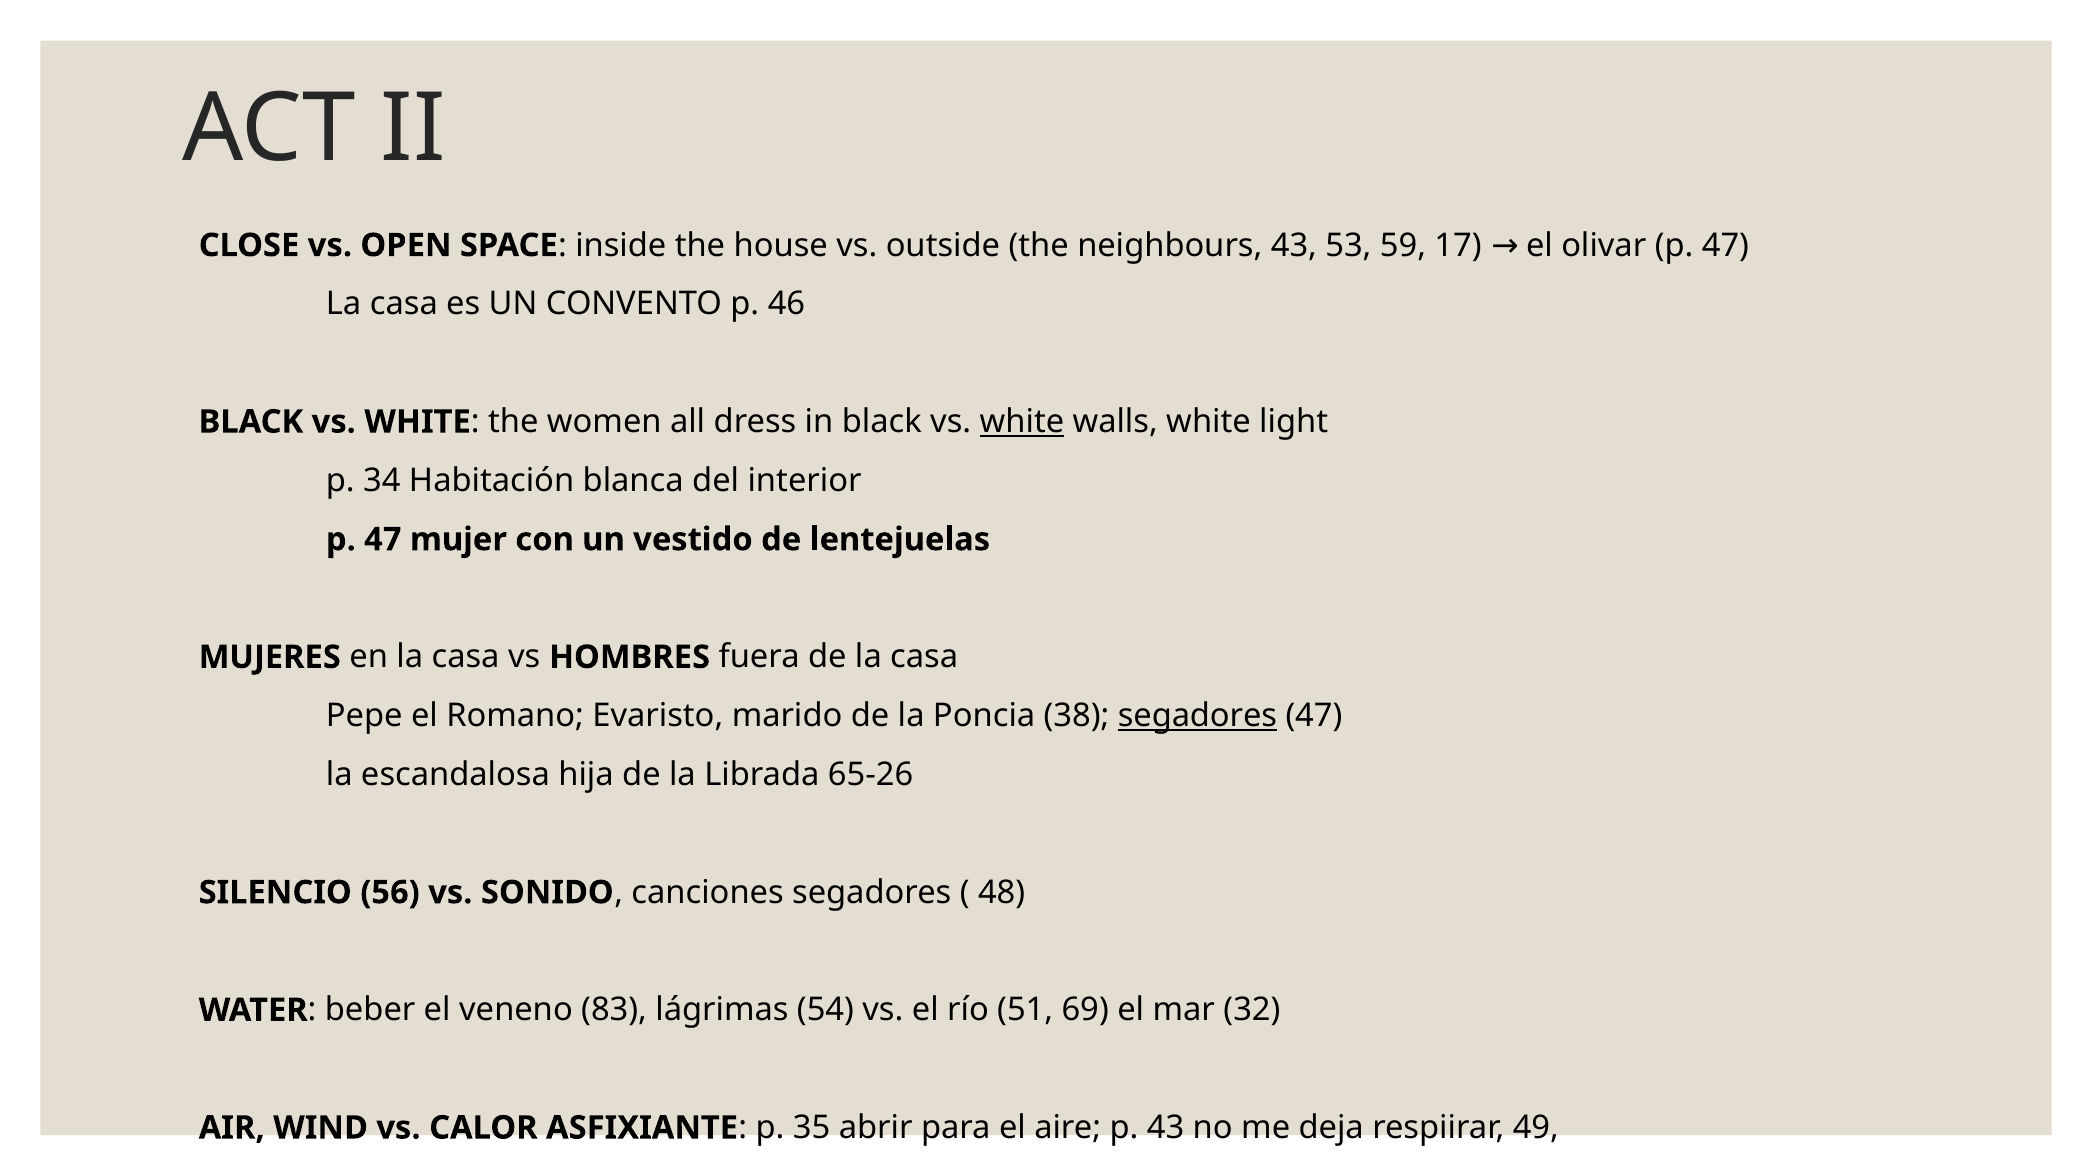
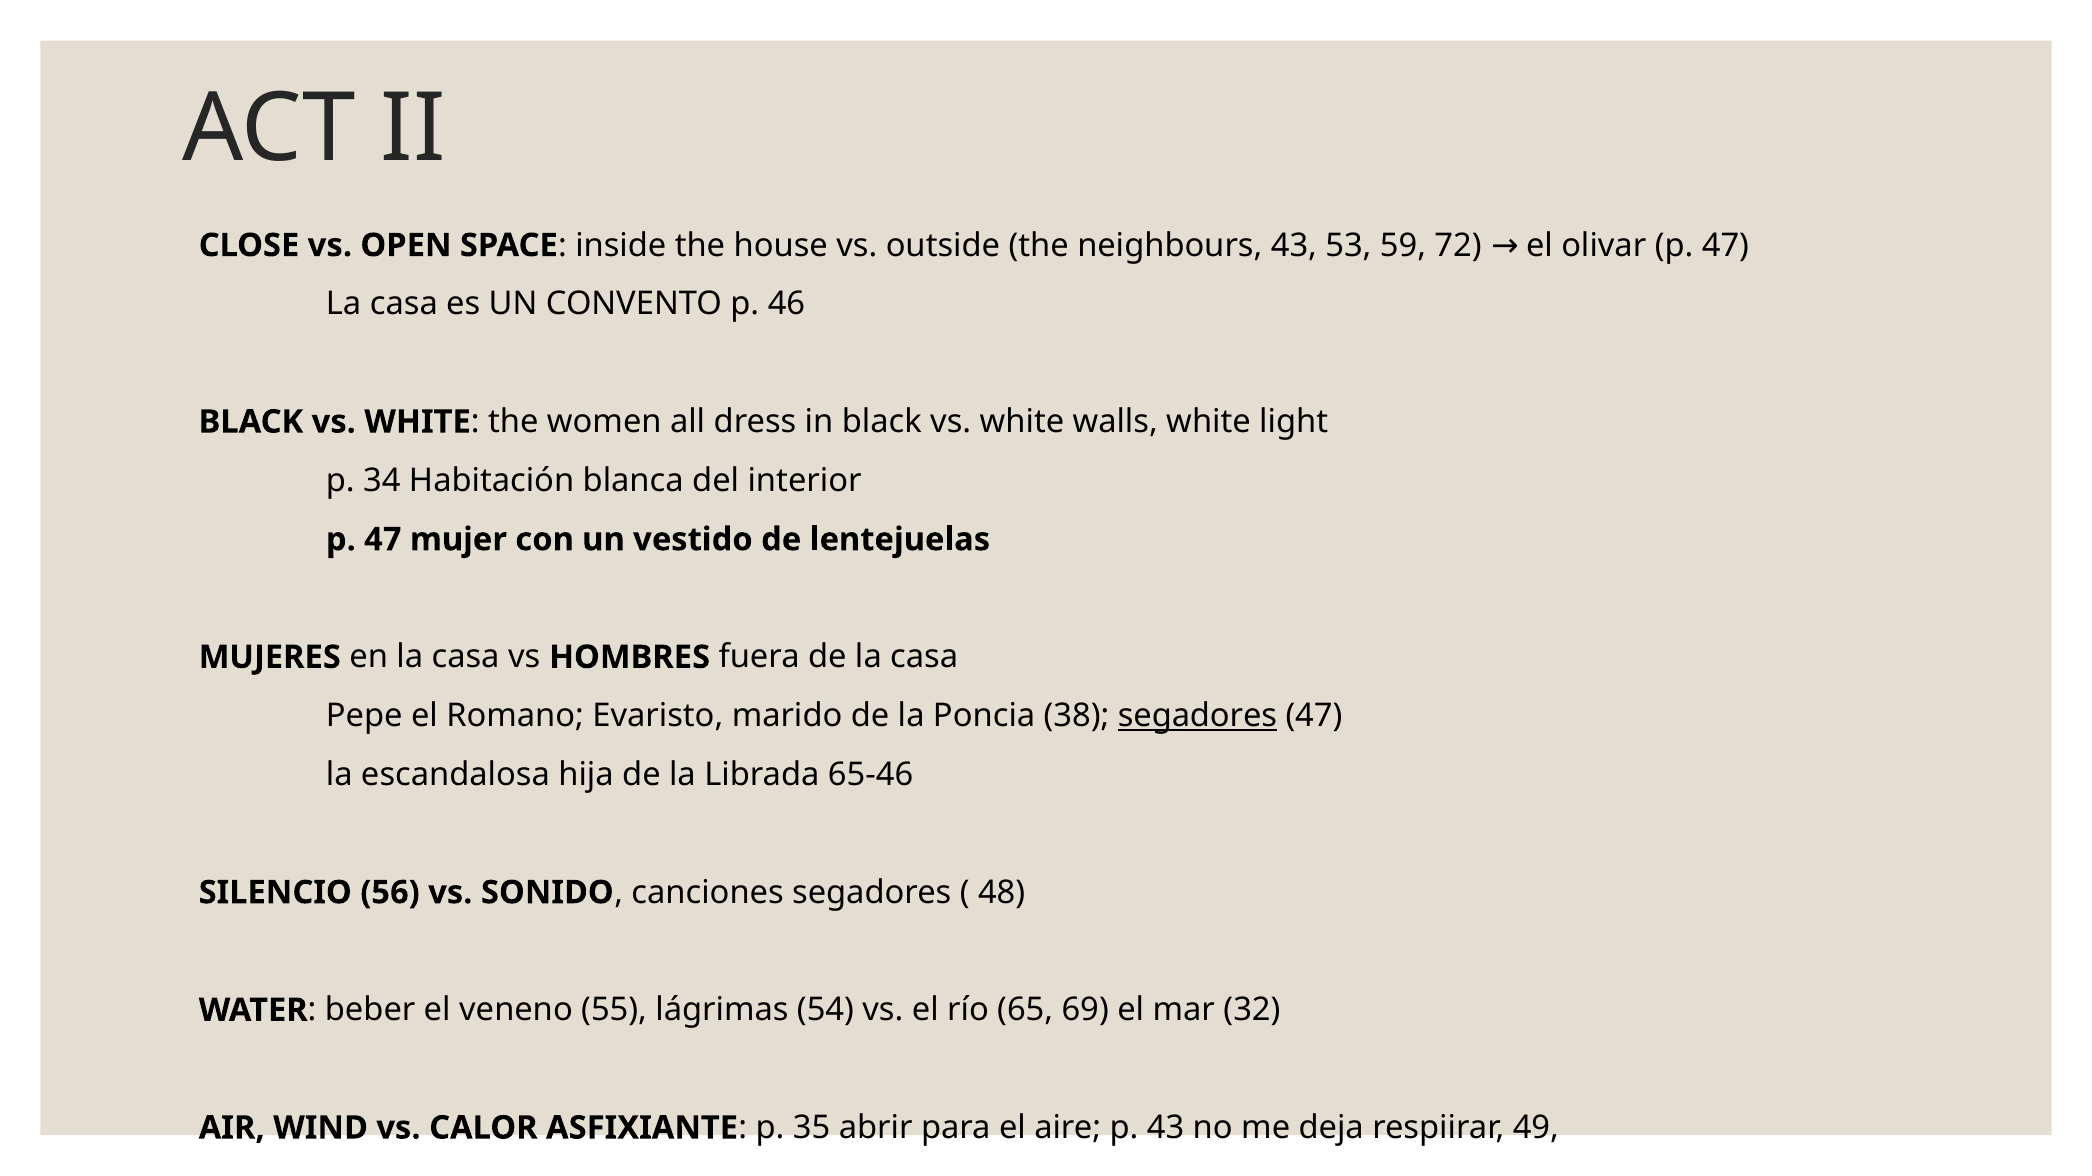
17: 17 -> 72
white at (1022, 422) underline: present -> none
65-26: 65-26 -> 65-46
83: 83 -> 55
51: 51 -> 65
